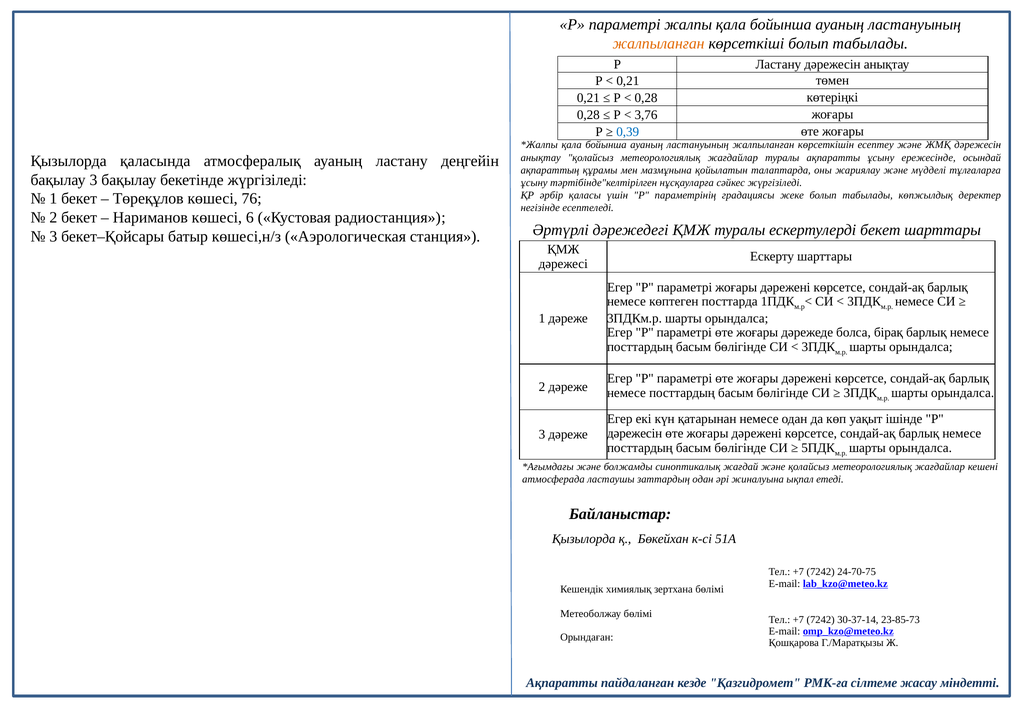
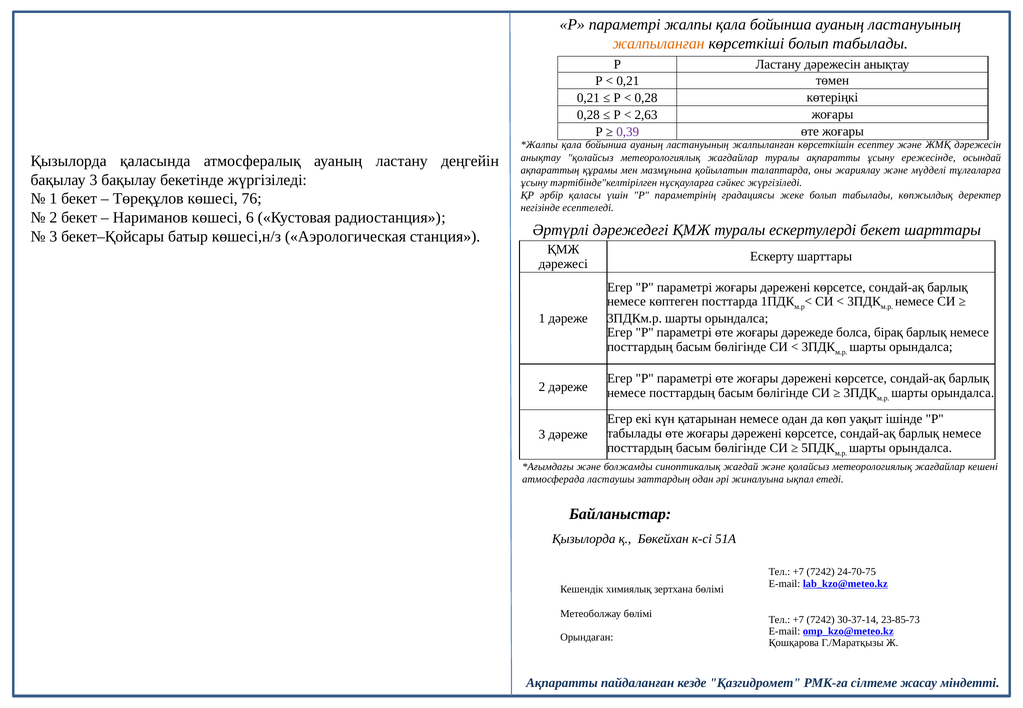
3,76: 3,76 -> 2,63
0,39 colour: blue -> purple
дәрежесін at (635, 434): дәрежесін -> табылады
